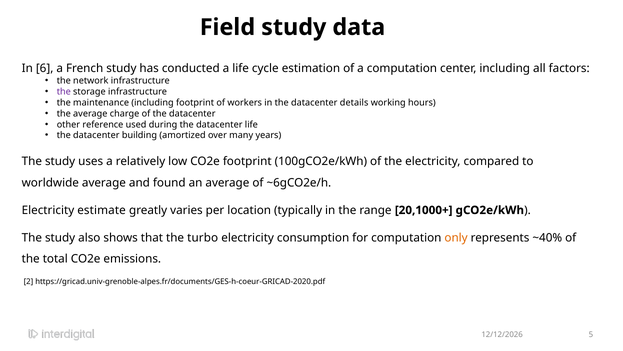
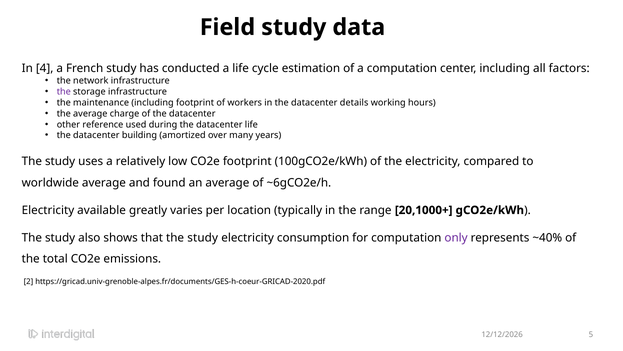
6: 6 -> 4
estimate: estimate -> available
that the turbo: turbo -> study
only colour: orange -> purple
